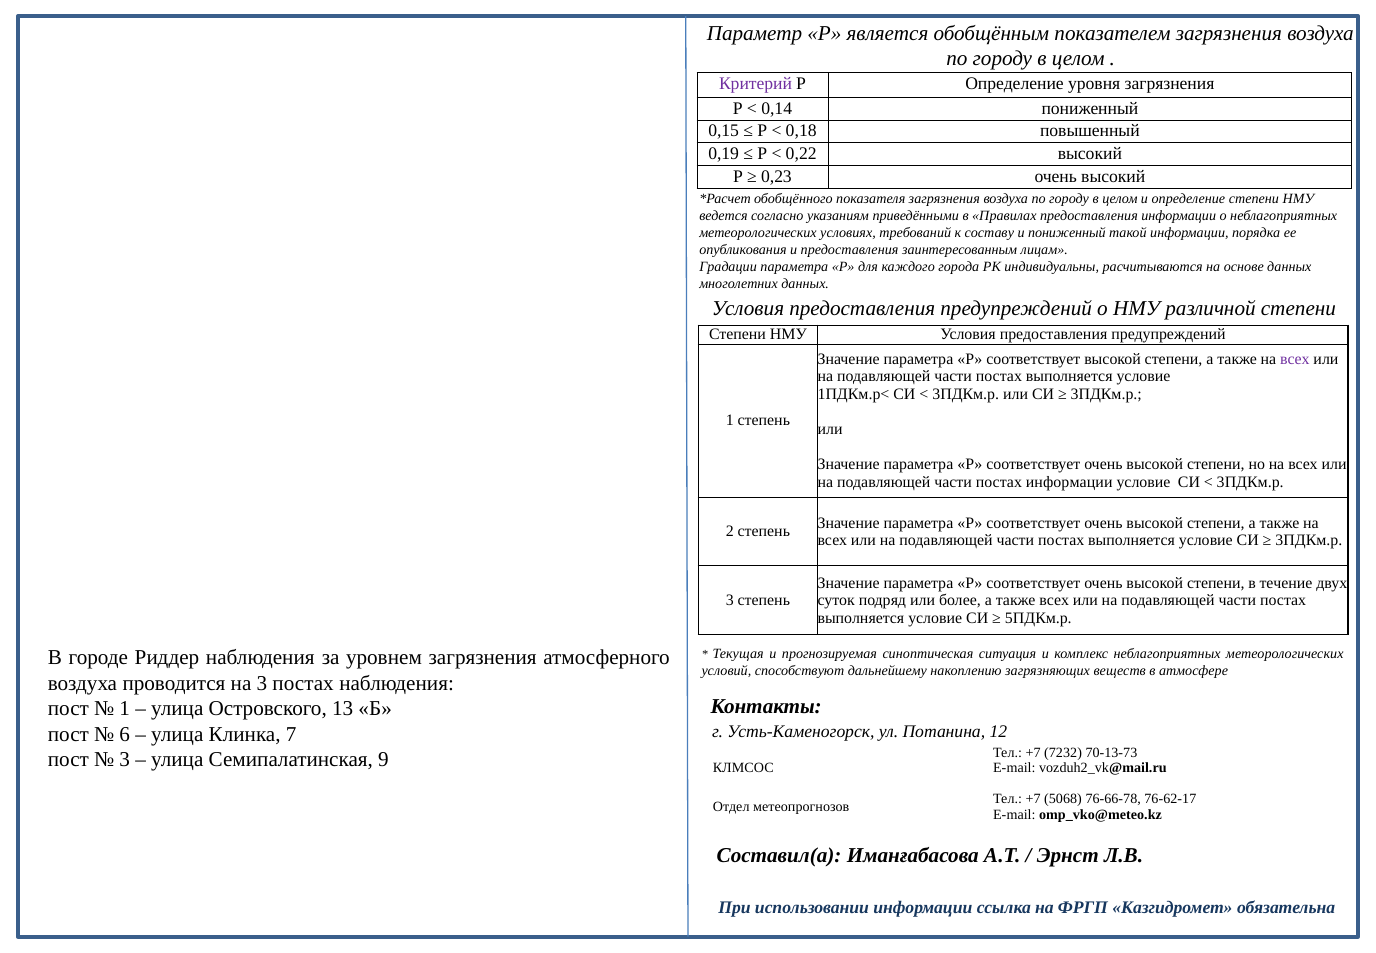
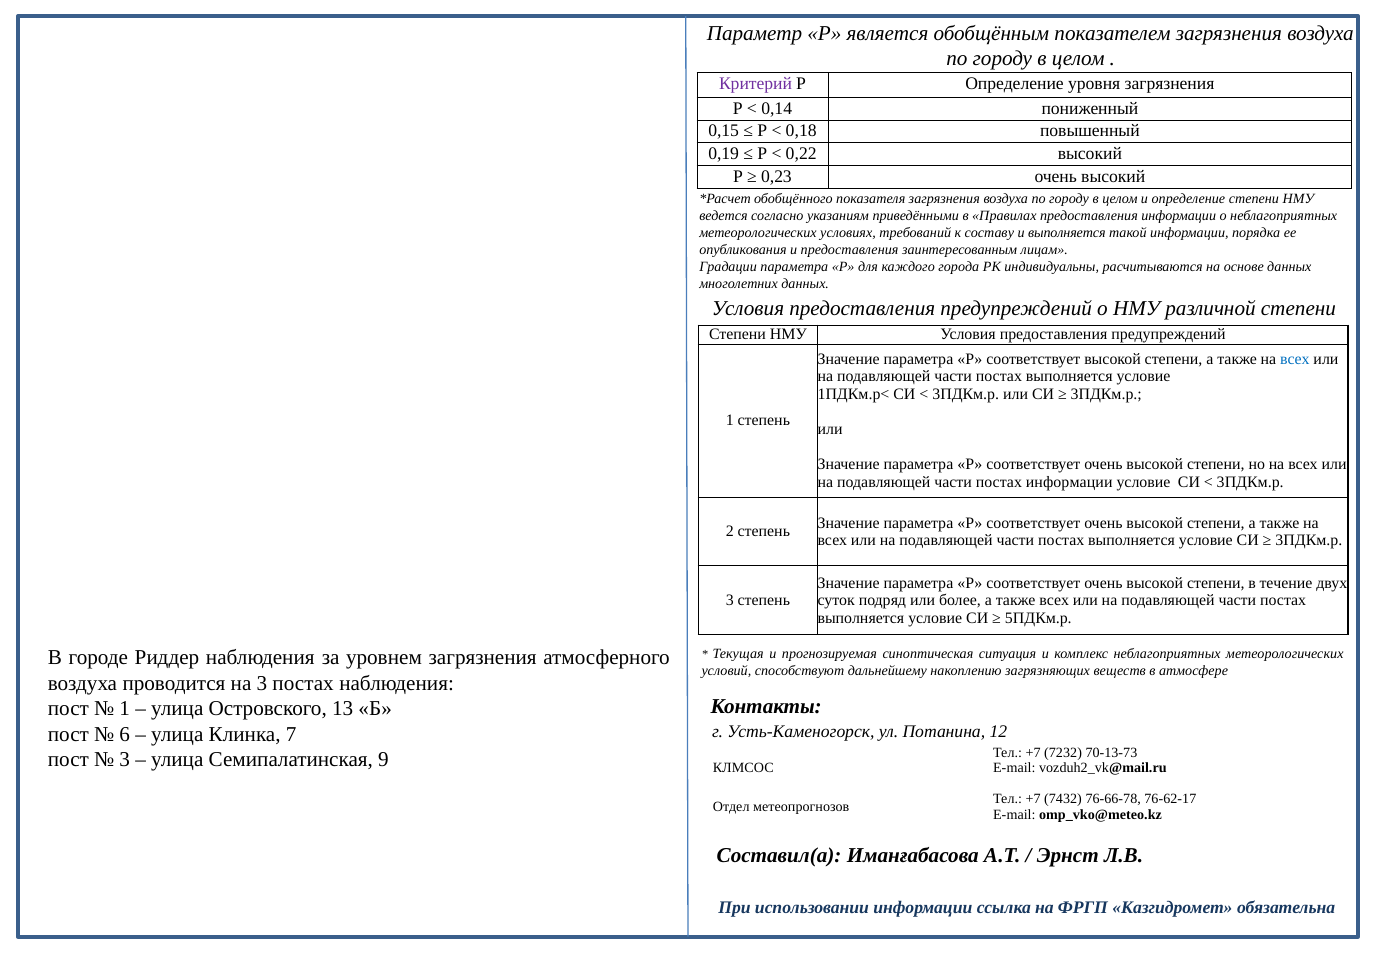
и пониженный: пониженный -> выполняется
всех at (1295, 359) colour: purple -> blue
5068: 5068 -> 7432
